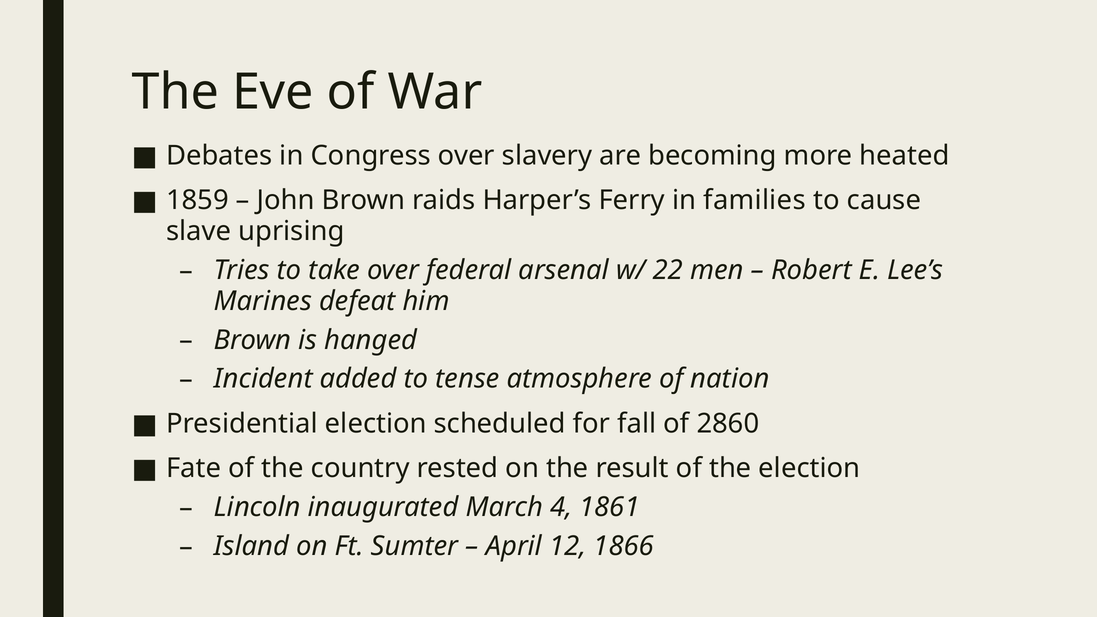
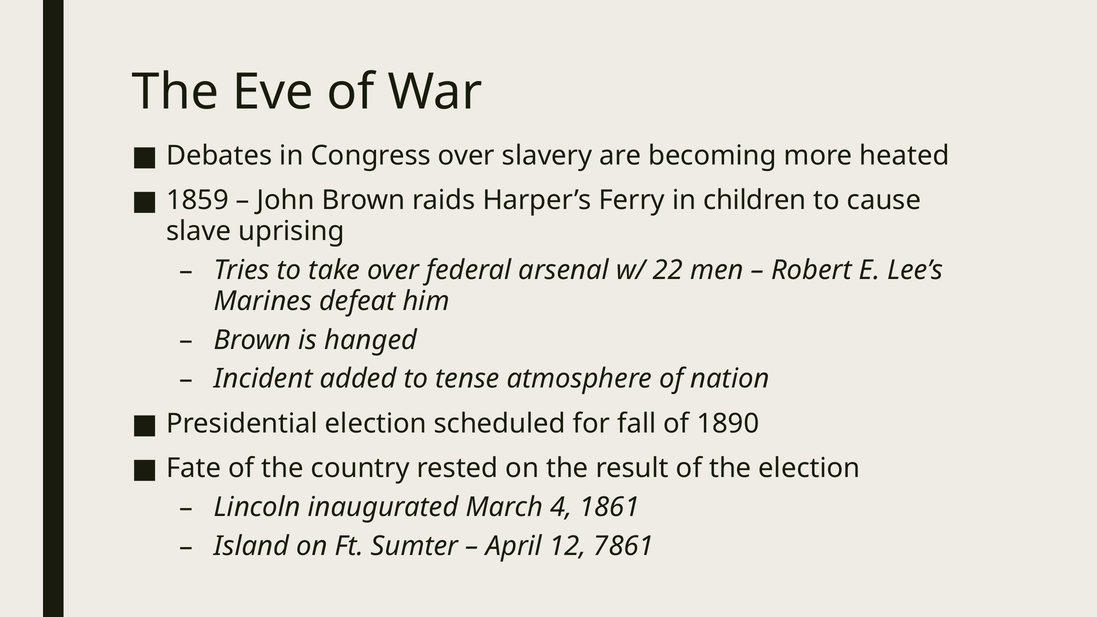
families: families -> children
2860: 2860 -> 1890
1866: 1866 -> 7861
